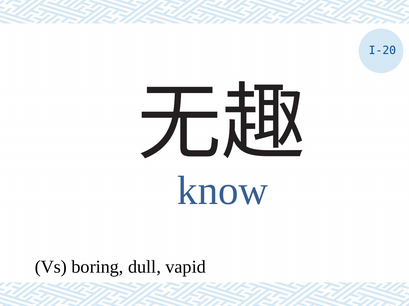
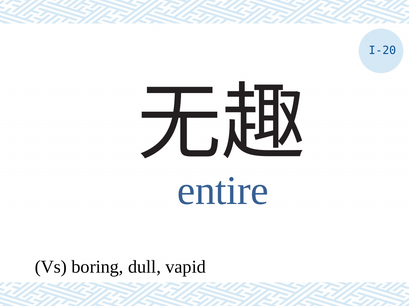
know: know -> entire
